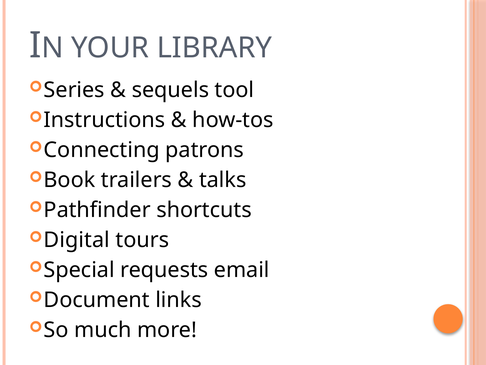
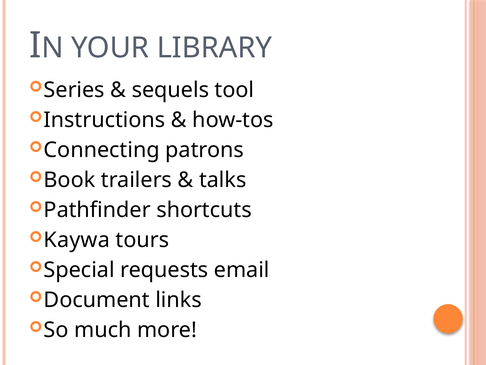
Digital: Digital -> Kaywa
